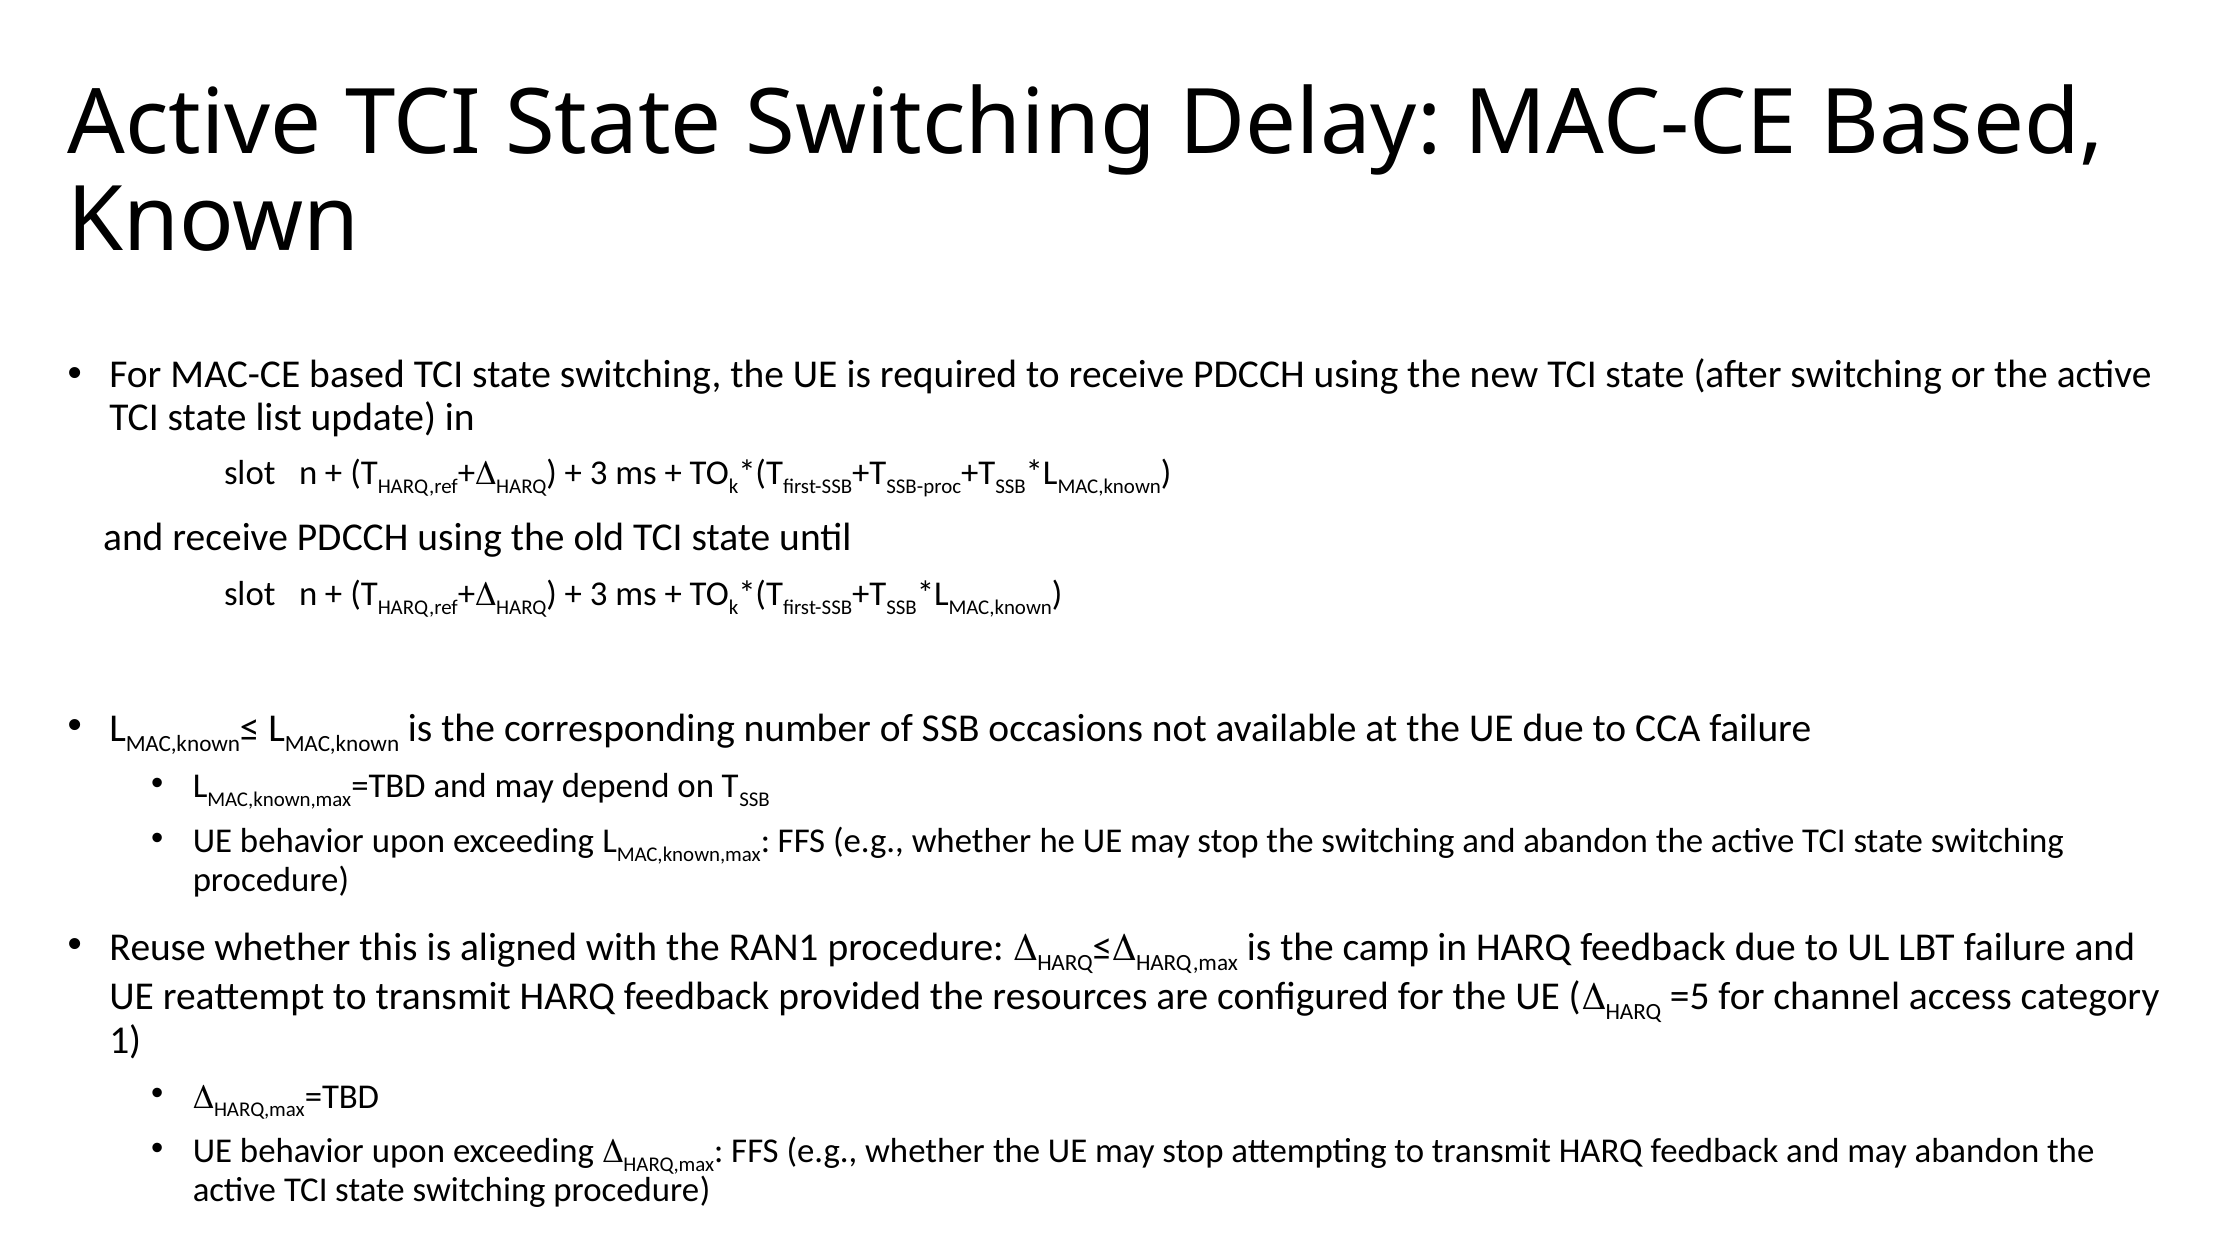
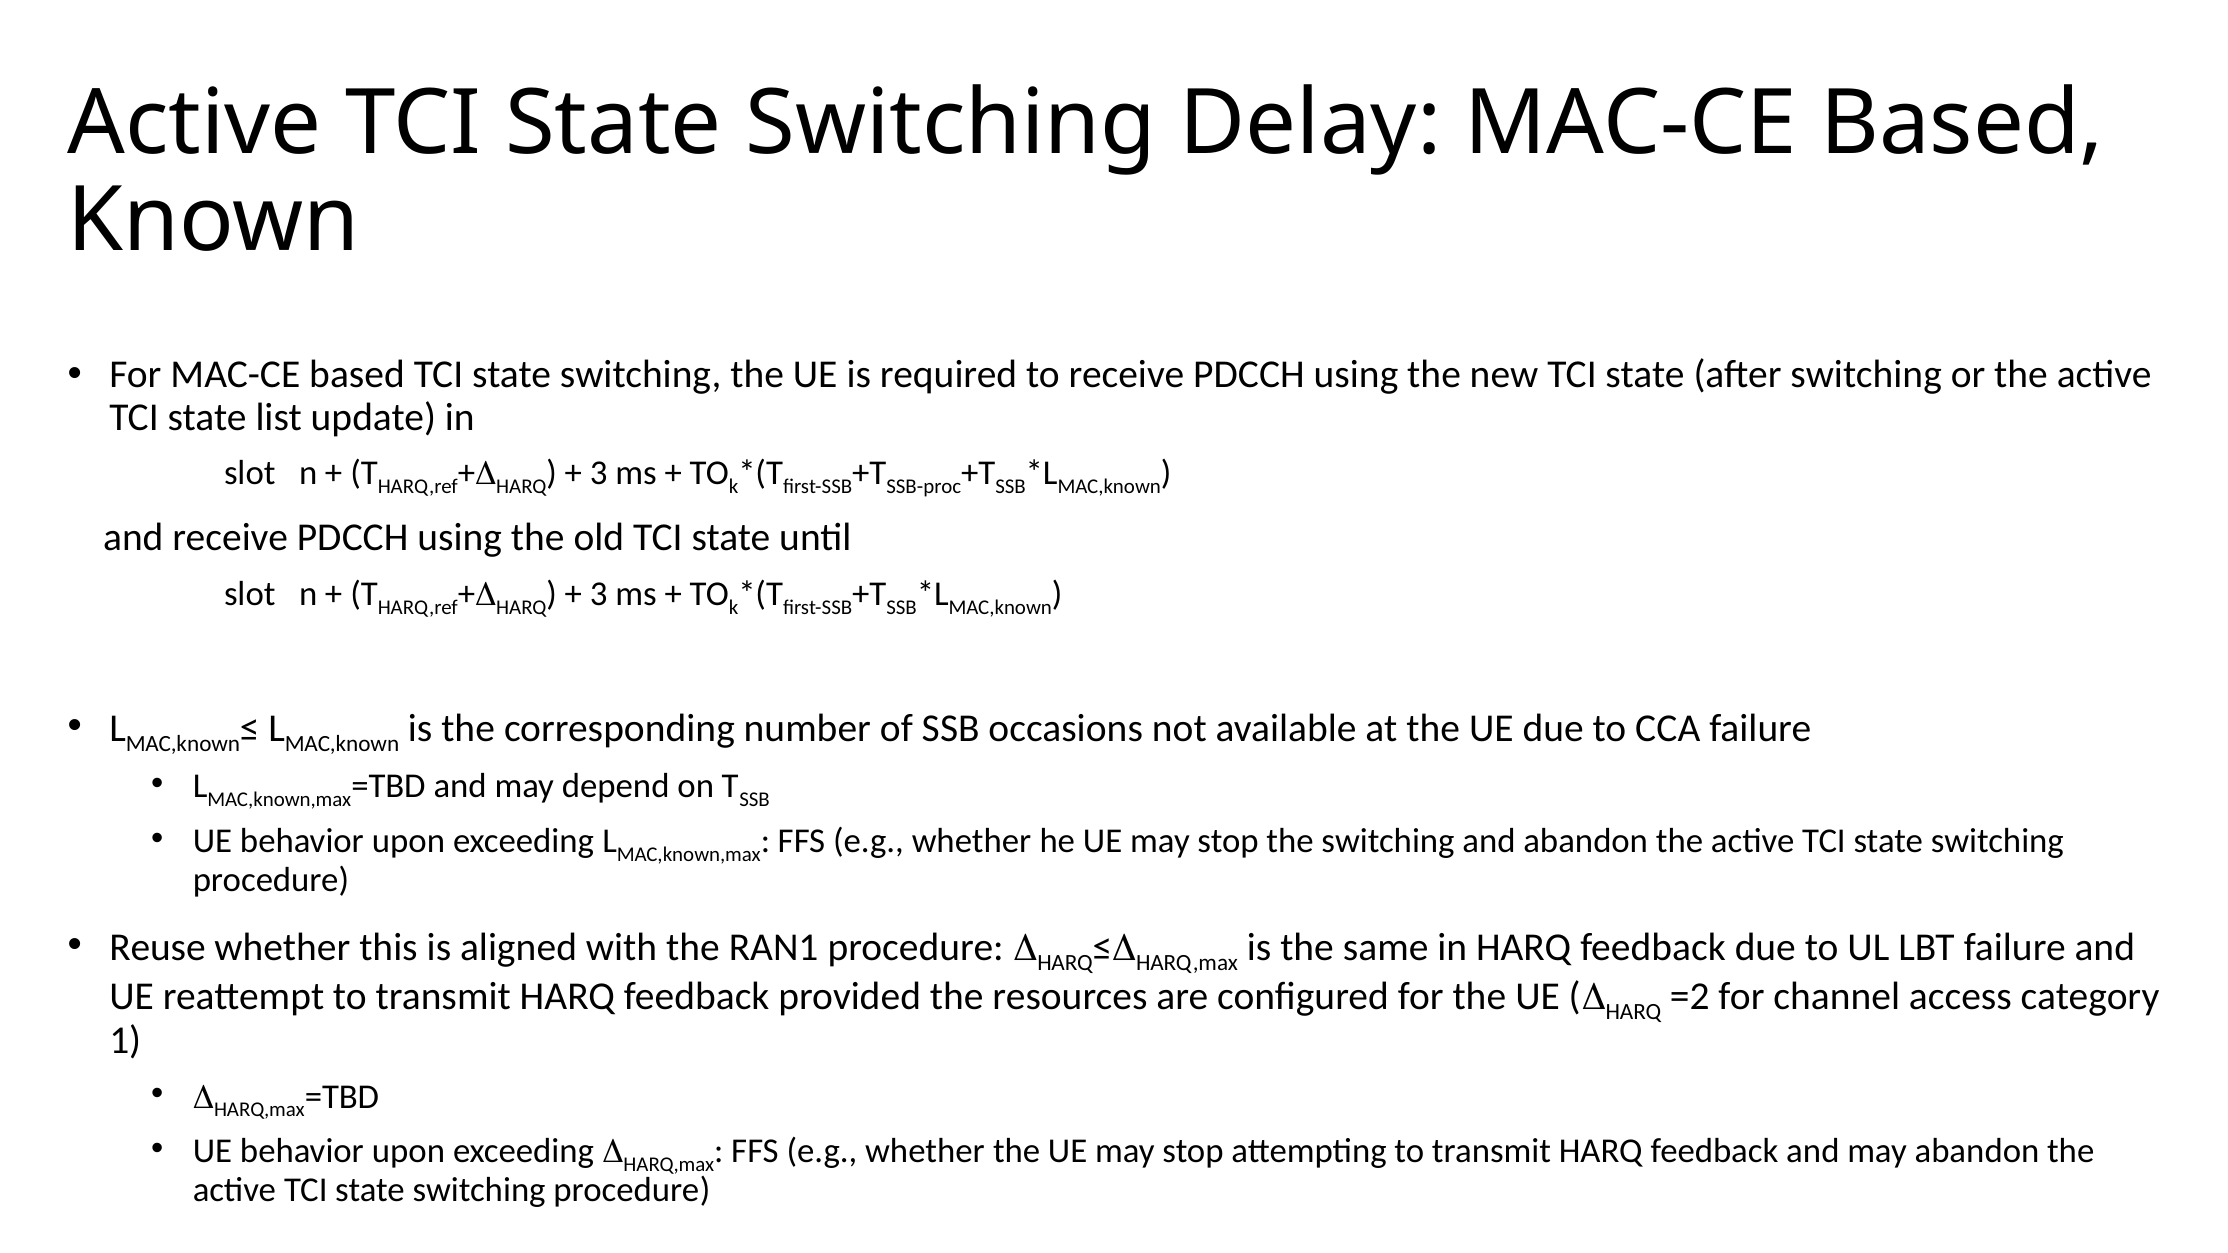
camp: camp -> same
=5: =5 -> =2
